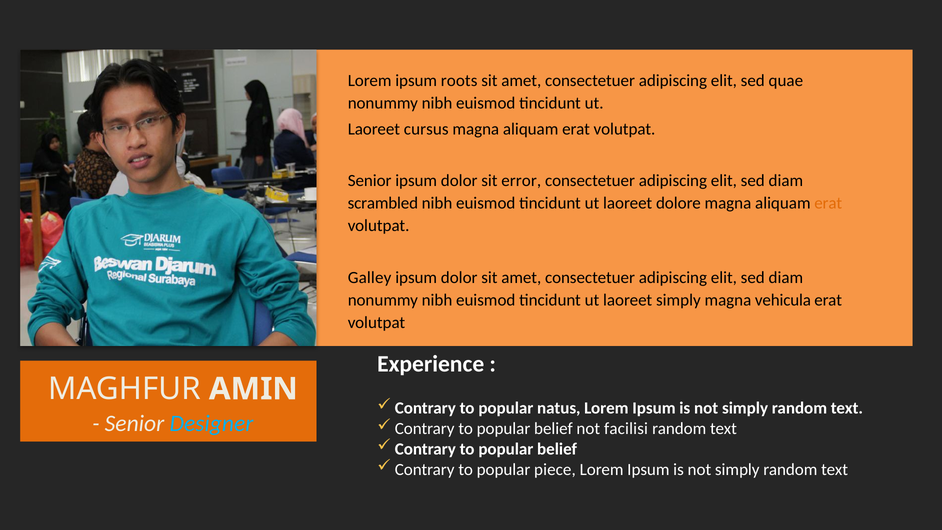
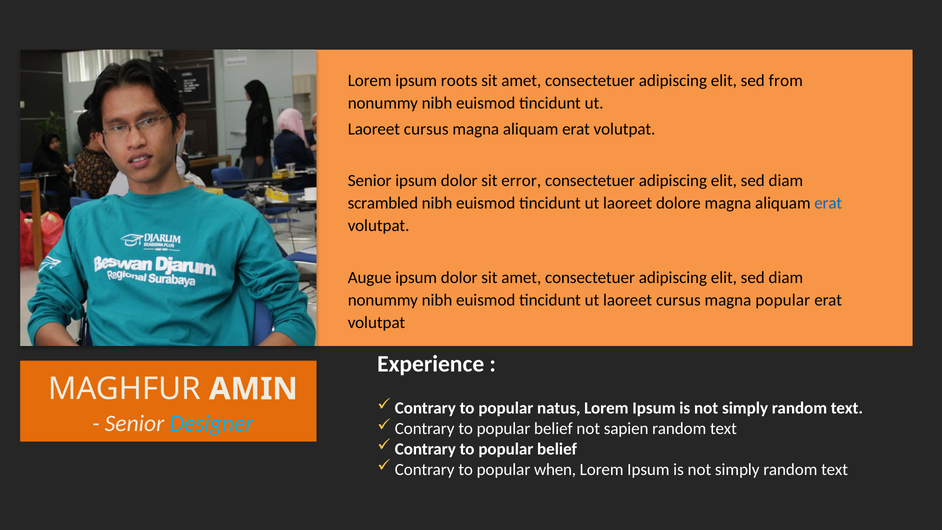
quae: quae -> from
erat at (828, 203) colour: orange -> blue
Galley: Galley -> Augue
simply at (678, 300): simply -> cursus
magna vehicula: vehicula -> popular
facilisi: facilisi -> sapien
piece: piece -> when
